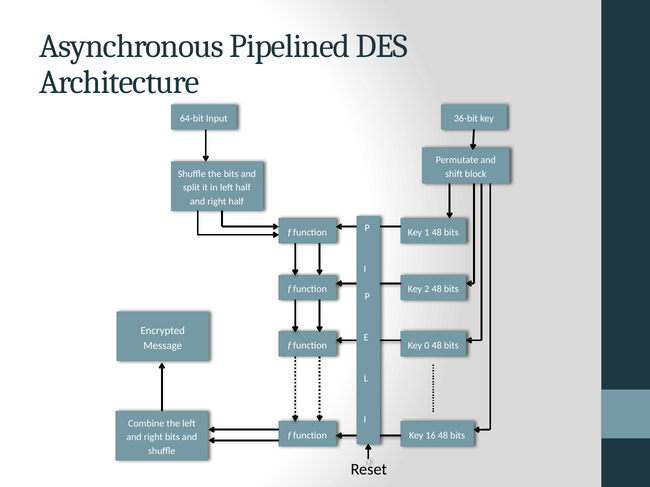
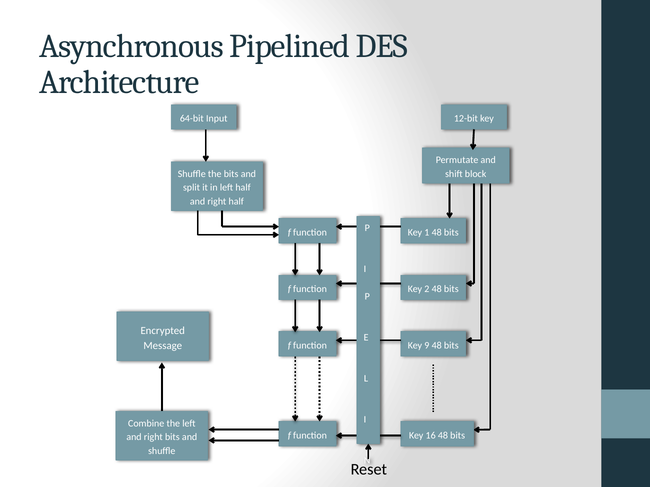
36-bit: 36-bit -> 12-bit
0: 0 -> 9
